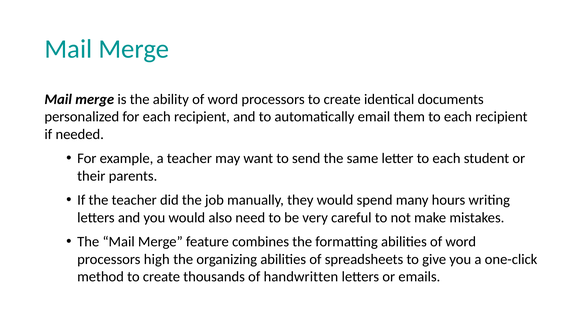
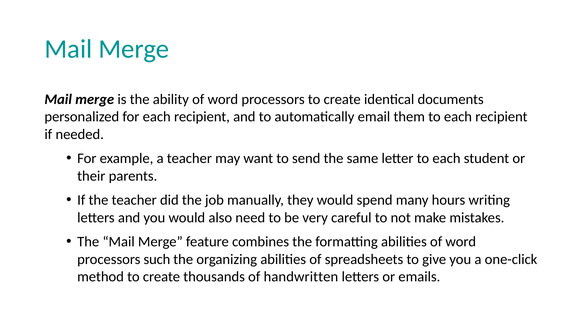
high: high -> such
